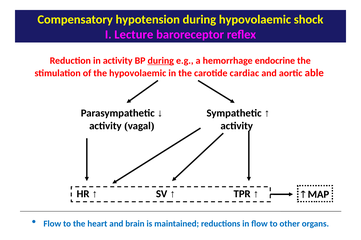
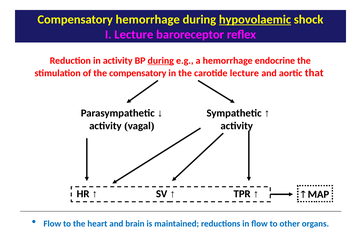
Compensatory hypotension: hypotension -> hemorrhage
hypovolaemic at (255, 20) underline: none -> present
the hypovolaemic: hypovolaemic -> compensatory
carotide cardiac: cardiac -> lecture
able: able -> that
